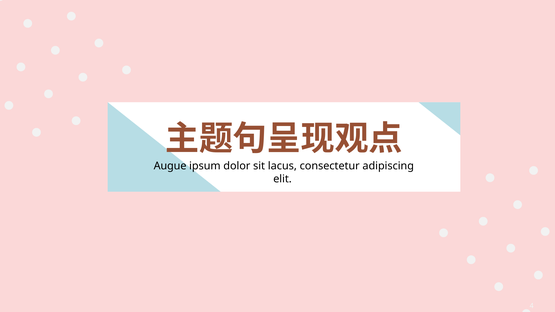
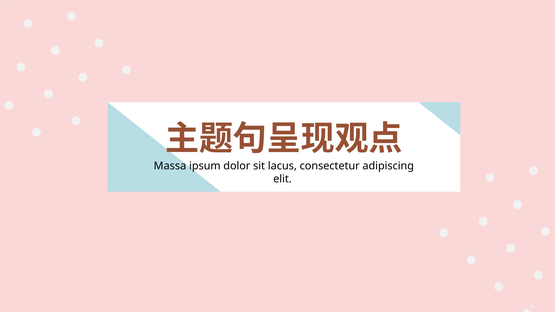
Augue: Augue -> Massa
